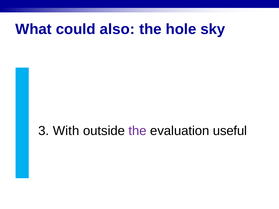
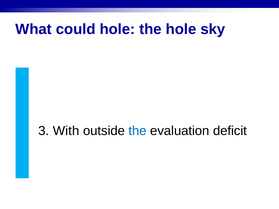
could also: also -> hole
the at (138, 131) colour: purple -> blue
useful: useful -> deficit
